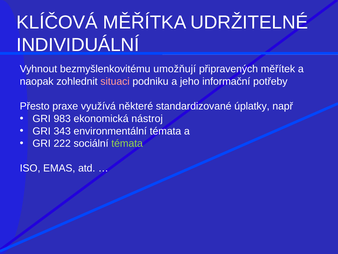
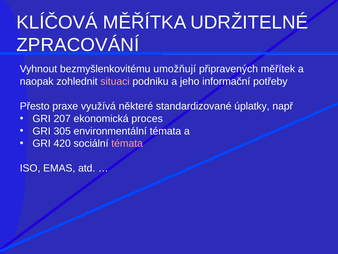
INDIVIDUÁLNÍ: INDIVIDUÁLNÍ -> ZPRACOVÁNÍ
983: 983 -> 207
nástroj: nástroj -> proces
343: 343 -> 305
222: 222 -> 420
témata at (127, 143) colour: light green -> pink
